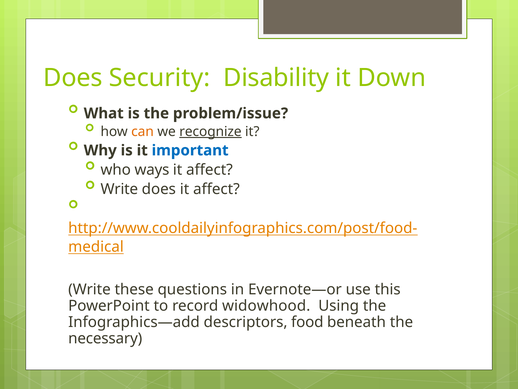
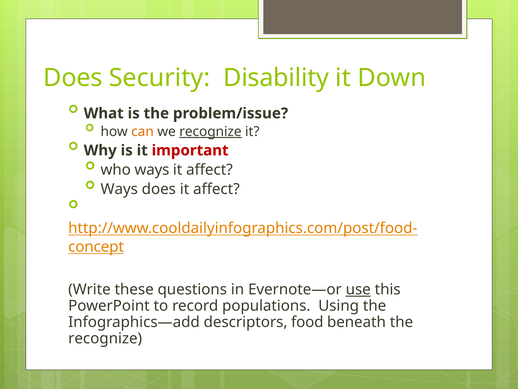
important colour: blue -> red
Write at (119, 189): Write -> Ways
medical: medical -> concept
use underline: none -> present
widowhood: widowhood -> populations
necessary at (105, 338): necessary -> recognize
